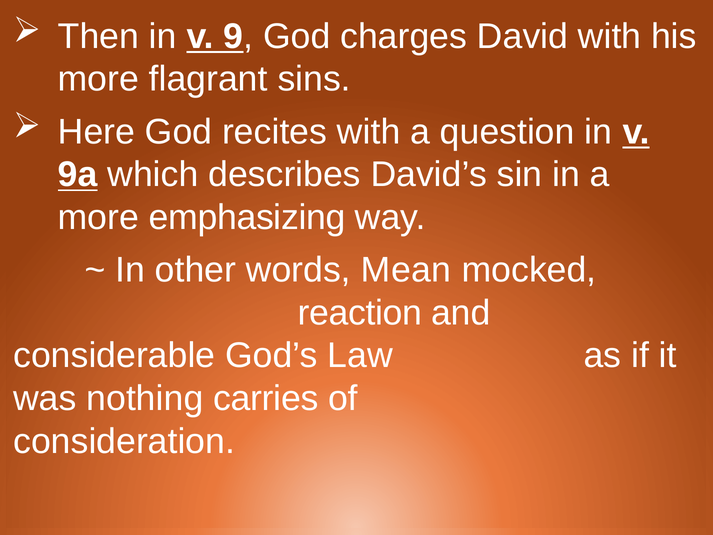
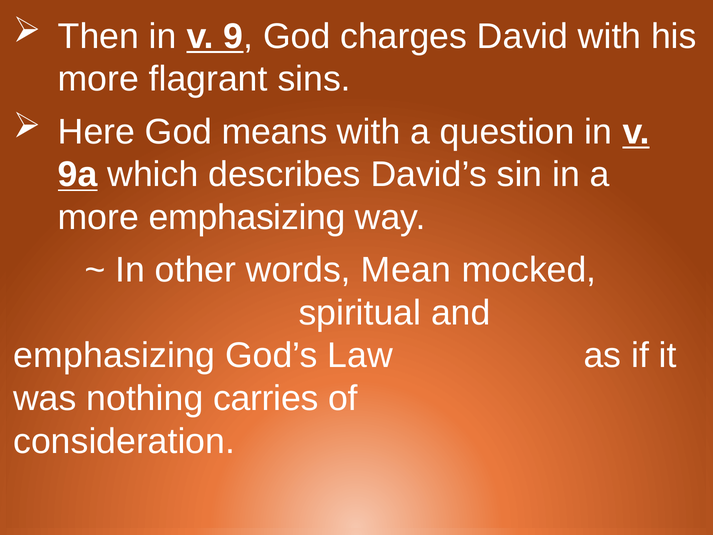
recites: recites -> means
reaction: reaction -> spiritual
considerable at (114, 356): considerable -> emphasizing
